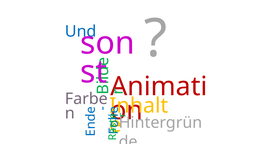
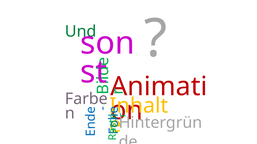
Und colour: blue -> green
